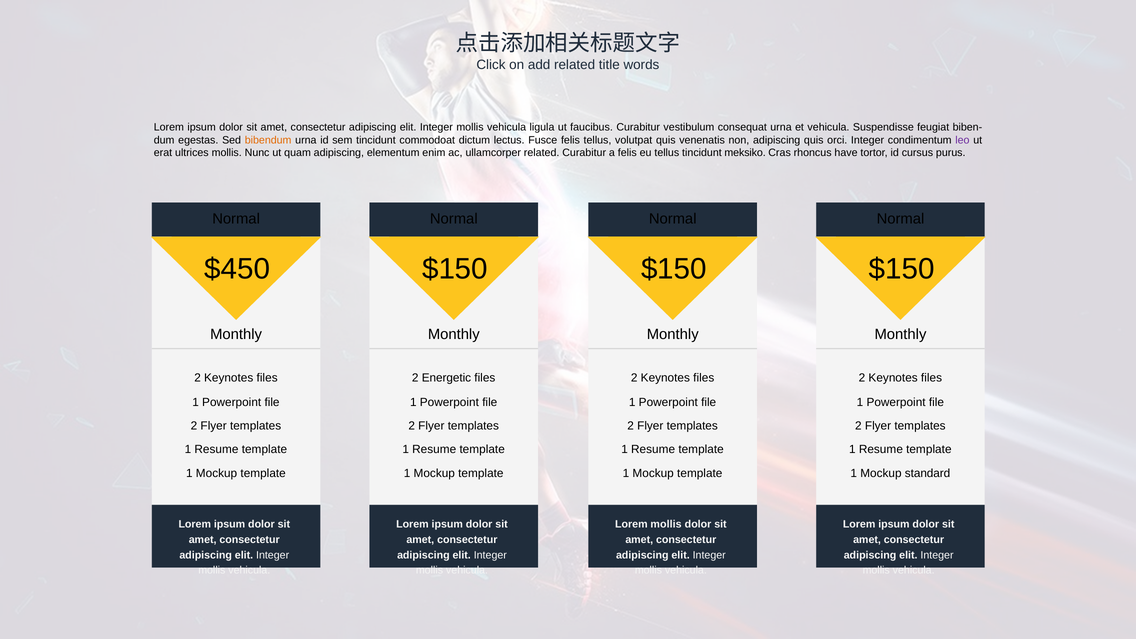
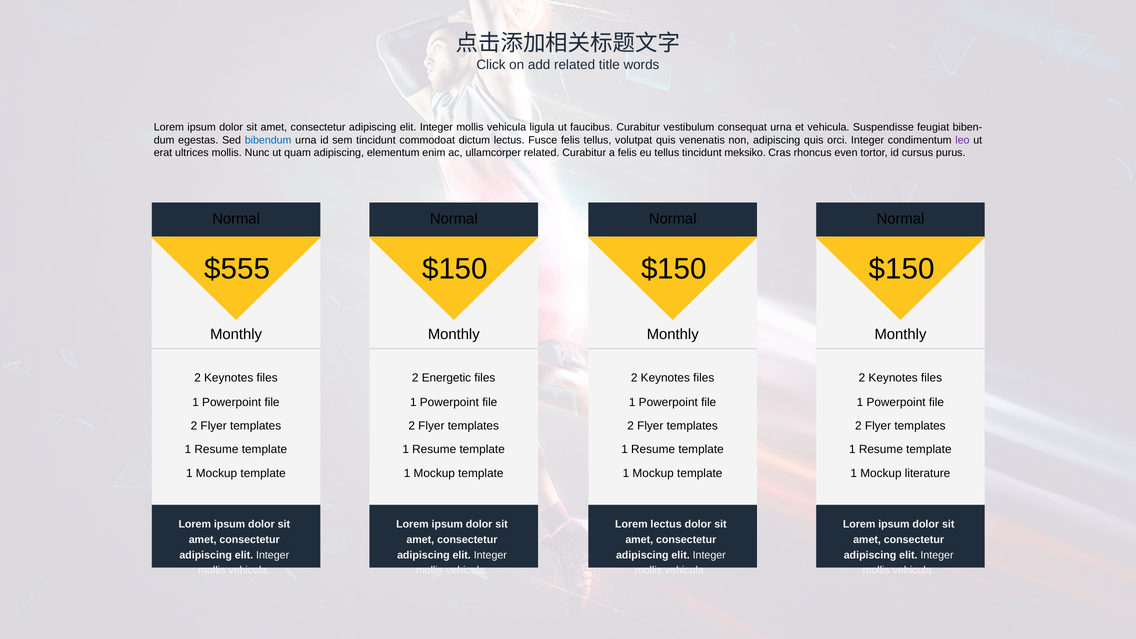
bibendum colour: orange -> blue
have: have -> even
$450: $450 -> $555
standard: standard -> literature
Lorem mollis: mollis -> lectus
